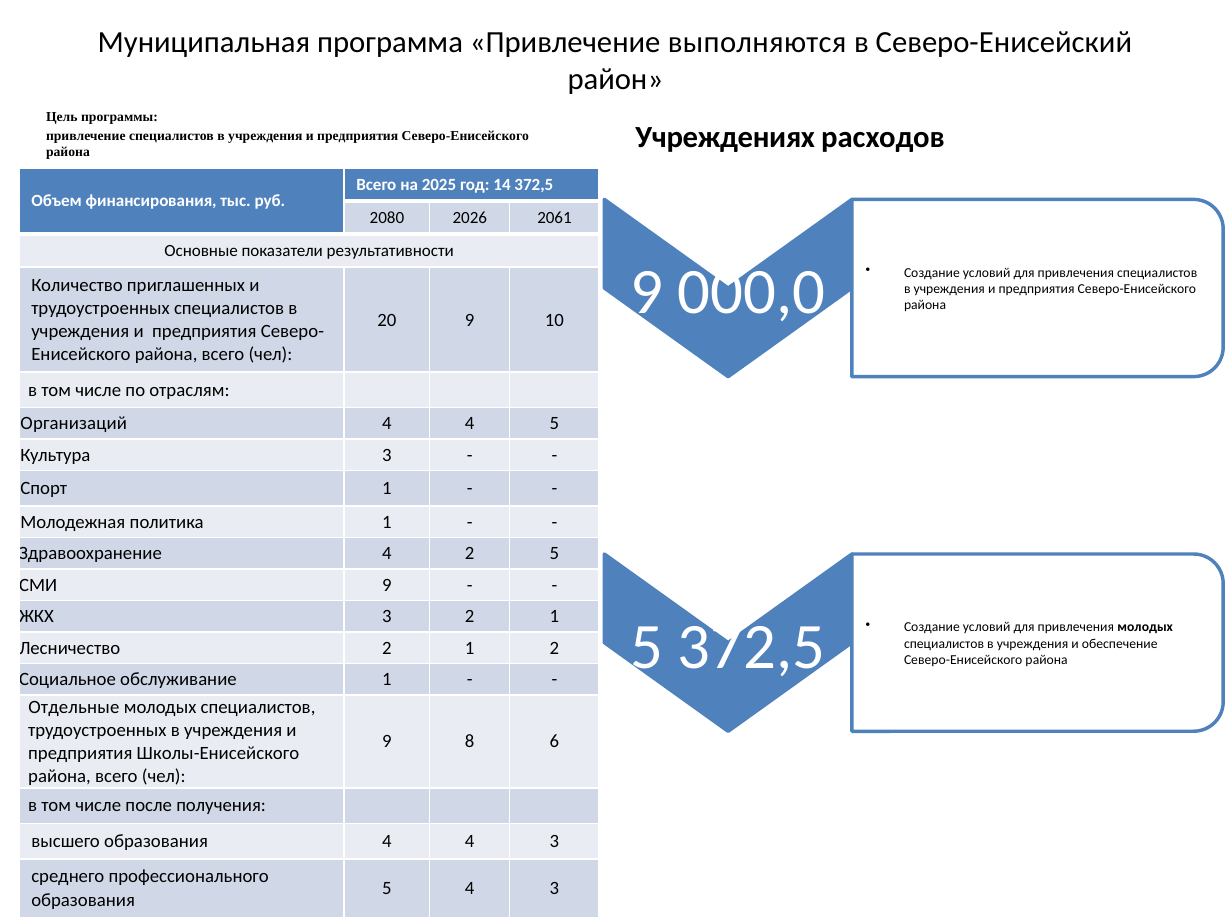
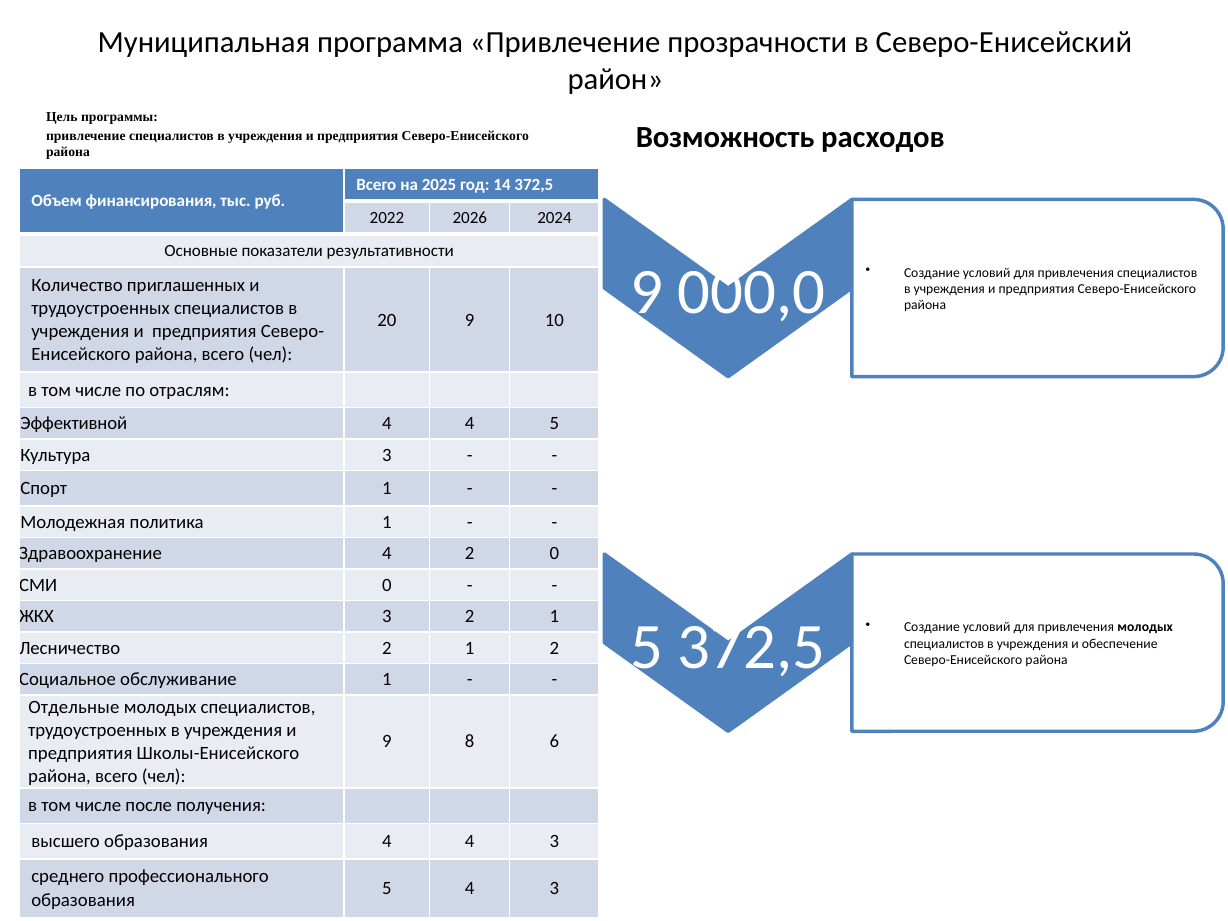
выполняются: выполняются -> прозрачности
Учреждениях: Учреждениях -> Возможность
2080: 2080 -> 2022
2061: 2061 -> 2024
Организаций: Организаций -> Эффективной
2 5: 5 -> 0
СМИ 9: 9 -> 0
